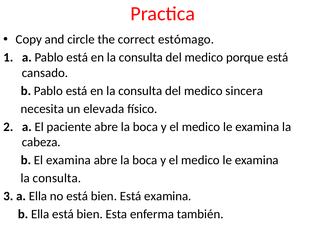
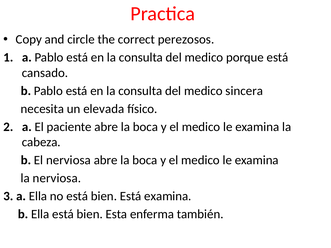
estómago: estómago -> perezosos
El examina: examina -> nerviosa
consulta at (57, 178): consulta -> nerviosa
